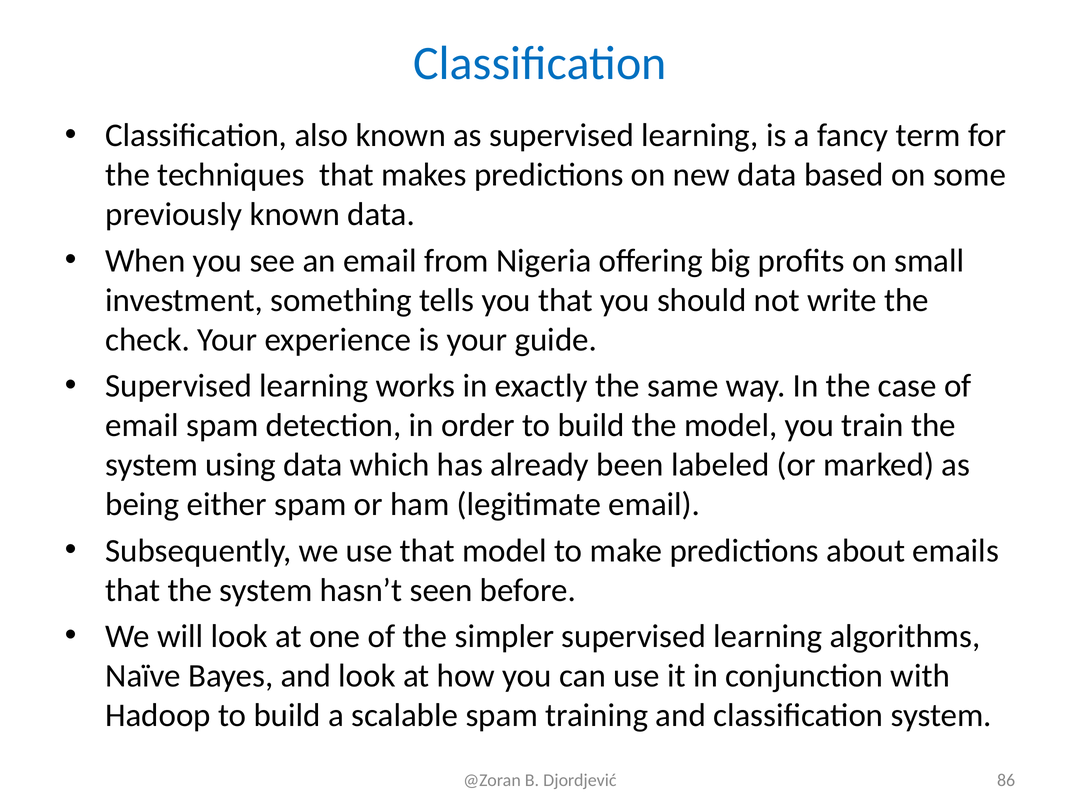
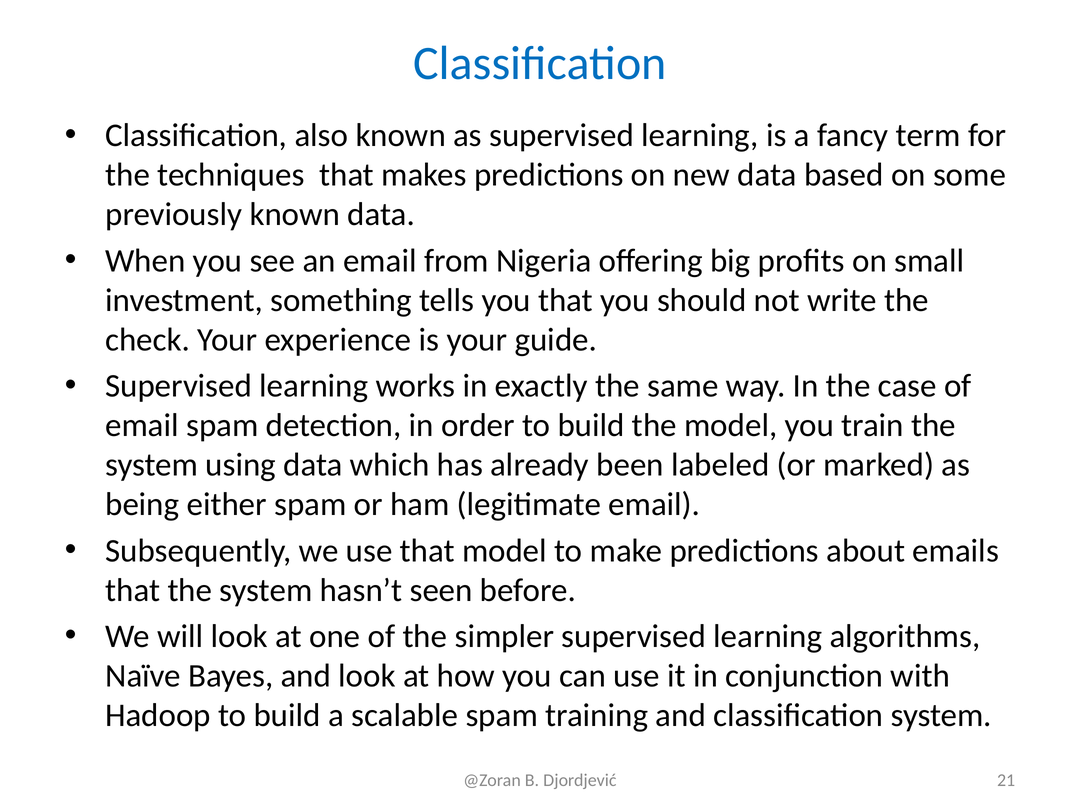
86: 86 -> 21
